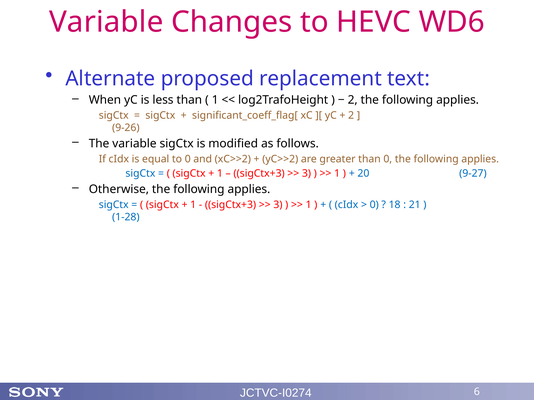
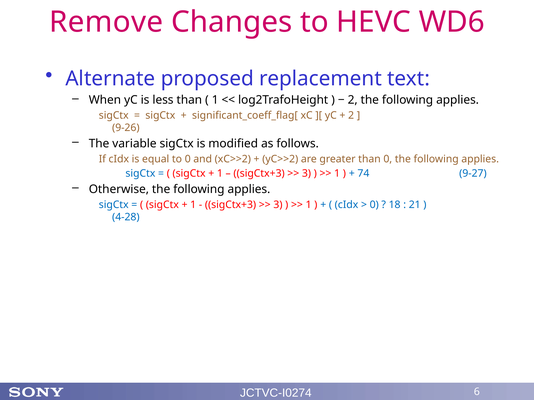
Variable at (106, 22): Variable -> Remove
20: 20 -> 74
1‑28: 1‑28 -> 4‑28
